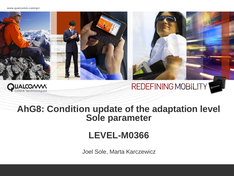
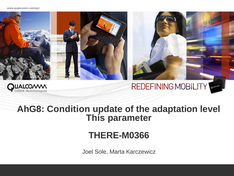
Sole at (96, 118): Sole -> This
LEVEL-M0366: LEVEL-M0366 -> THERE-M0366
